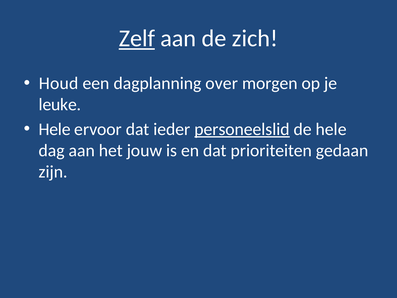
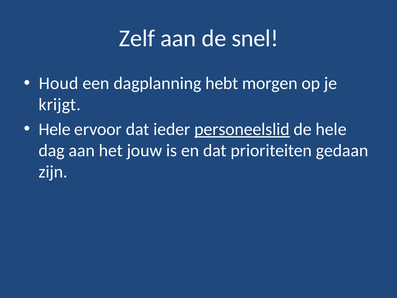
Zelf underline: present -> none
zich: zich -> snel
over: over -> hebt
leuke: leuke -> krijgt
